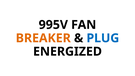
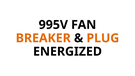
PLUG colour: blue -> orange
